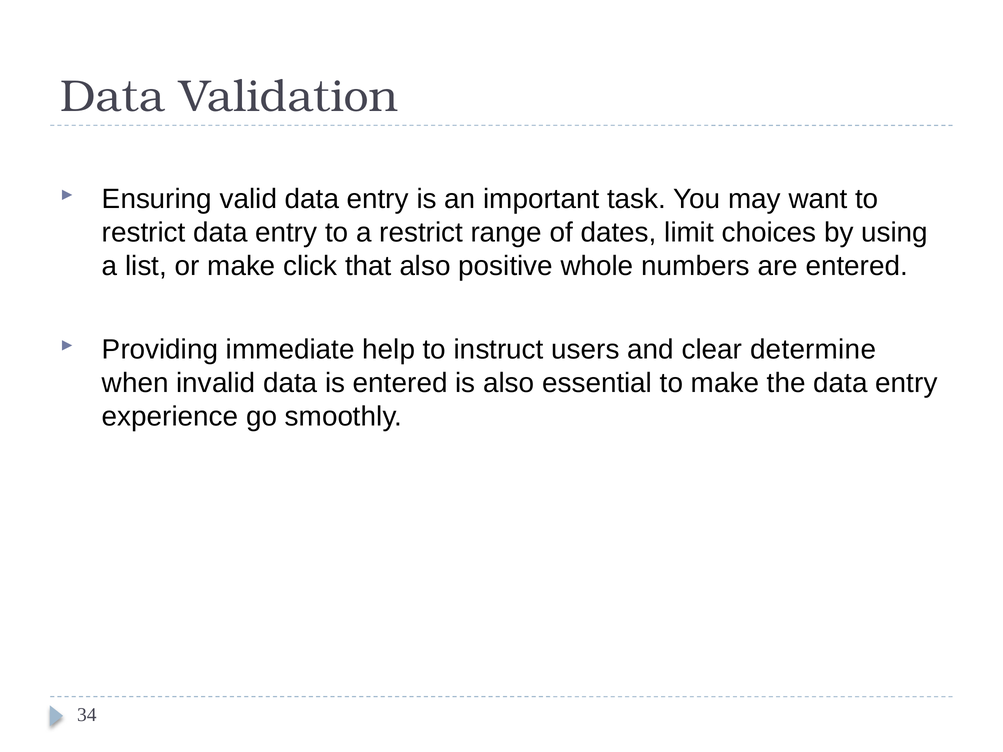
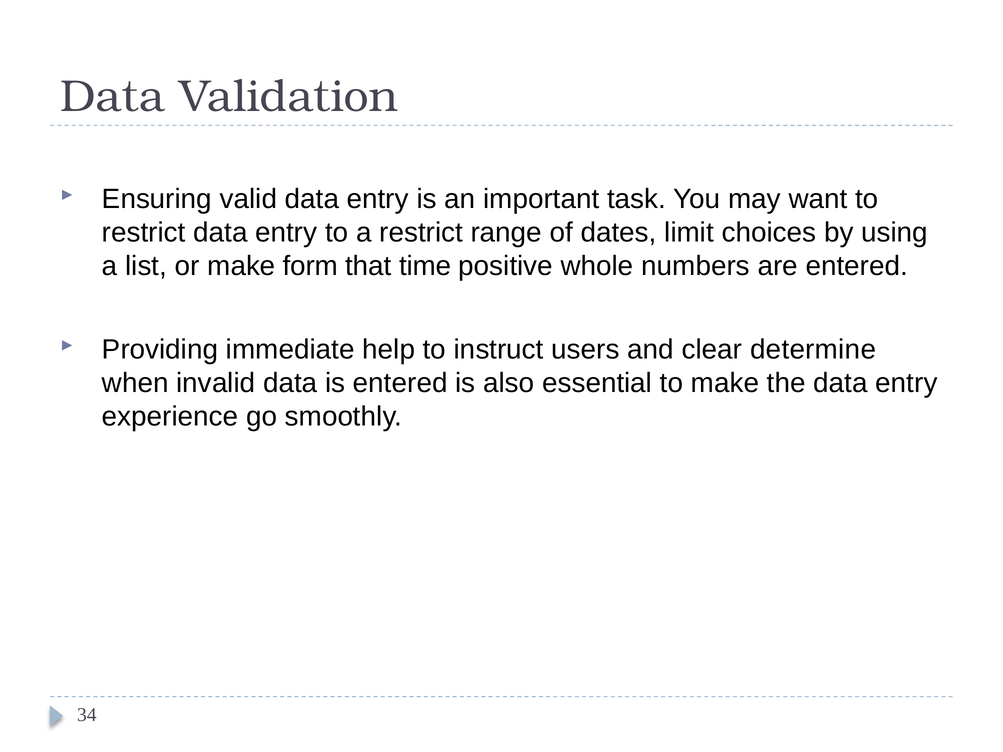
click: click -> form
that also: also -> time
